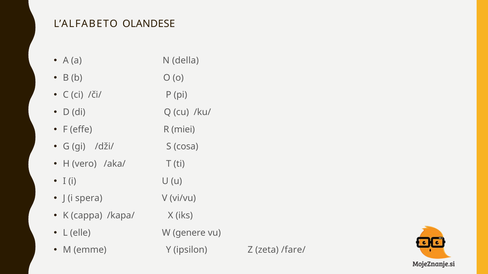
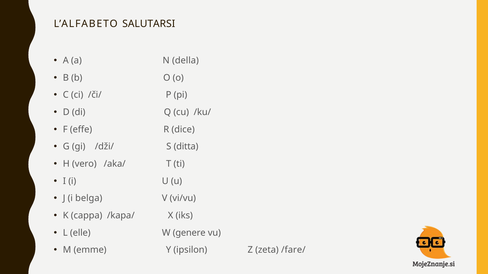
OLANDESE: OLANDESE -> SALUTARSI
miei: miei -> dice
cosa: cosa -> ditta
spera: spera -> belga
